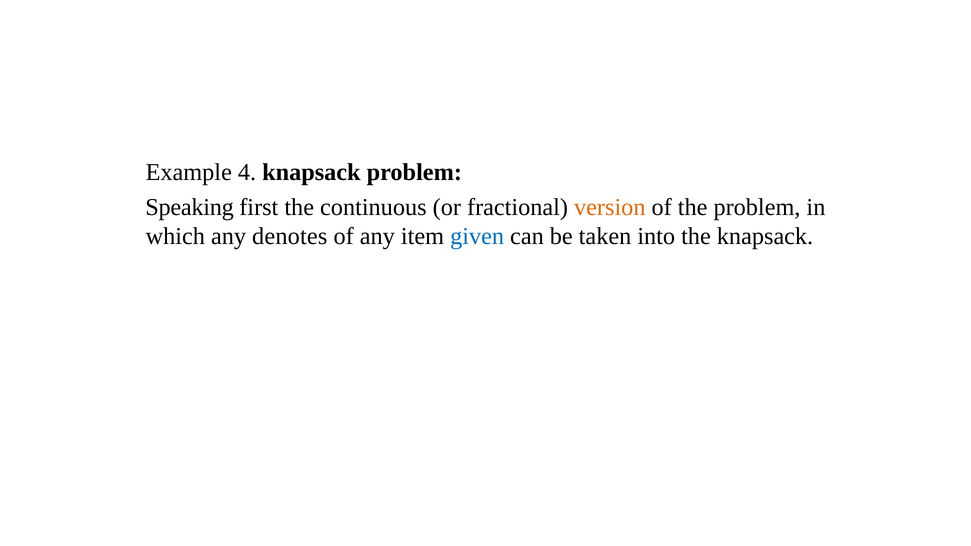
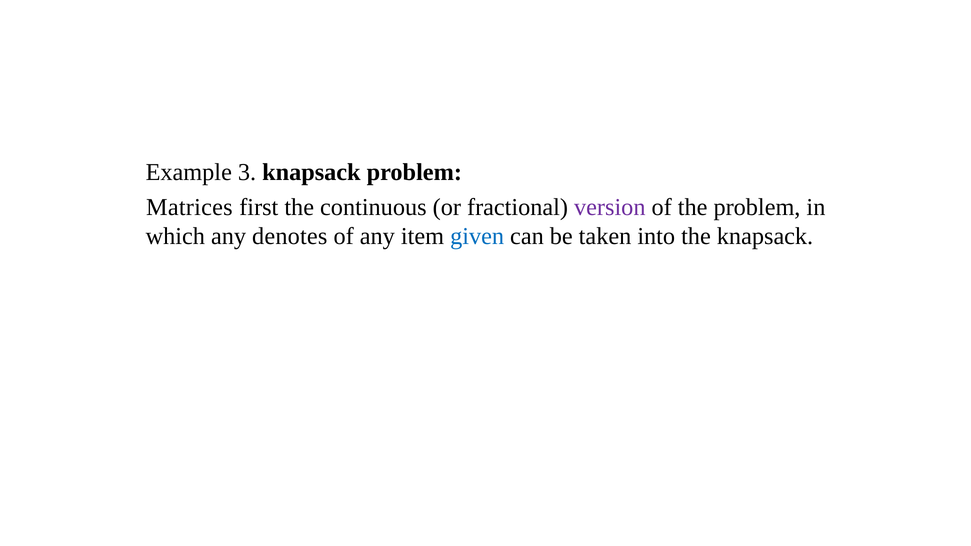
4: 4 -> 3
Speaking: Speaking -> Matrices
version colour: orange -> purple
